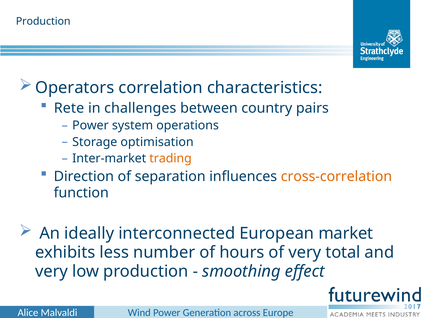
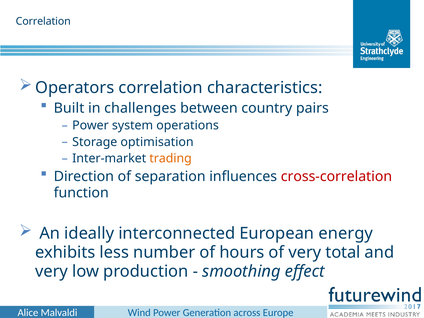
Production at (43, 21): Production -> Correlation
Rete: Rete -> Built
cross-correlation colour: orange -> red
market: market -> energy
